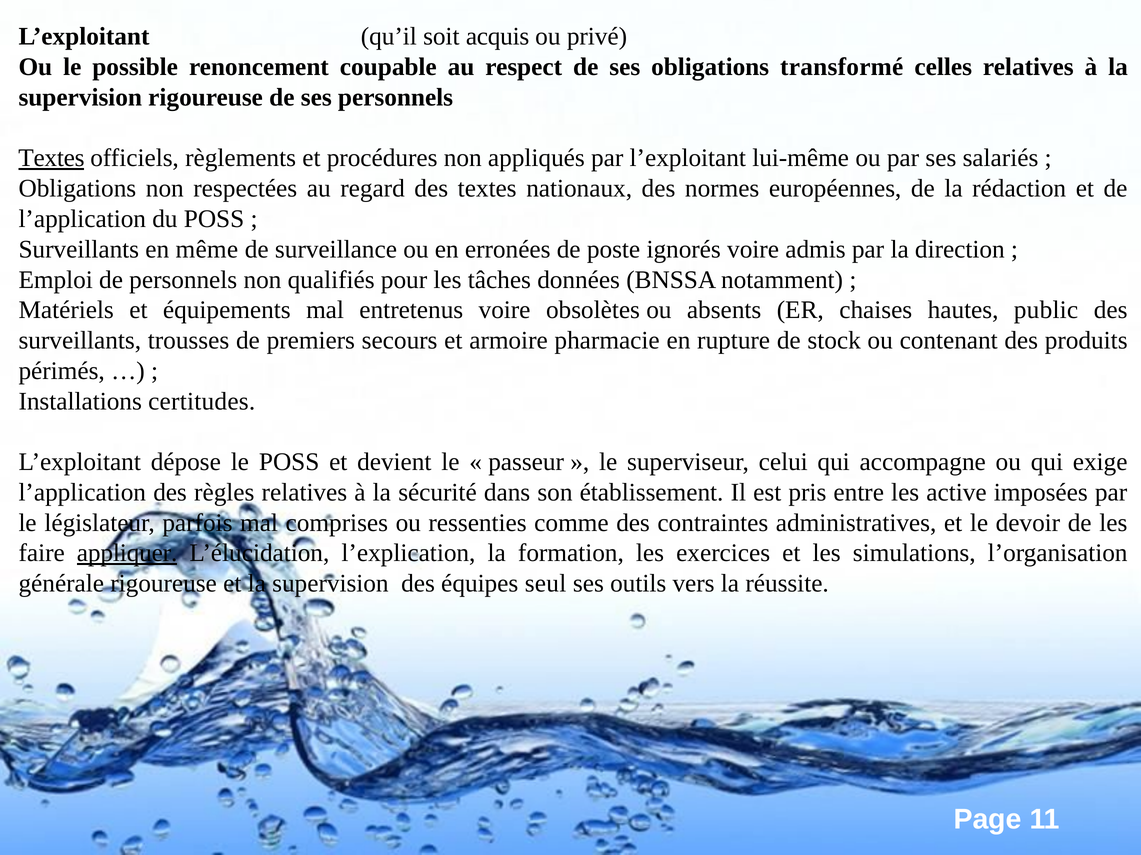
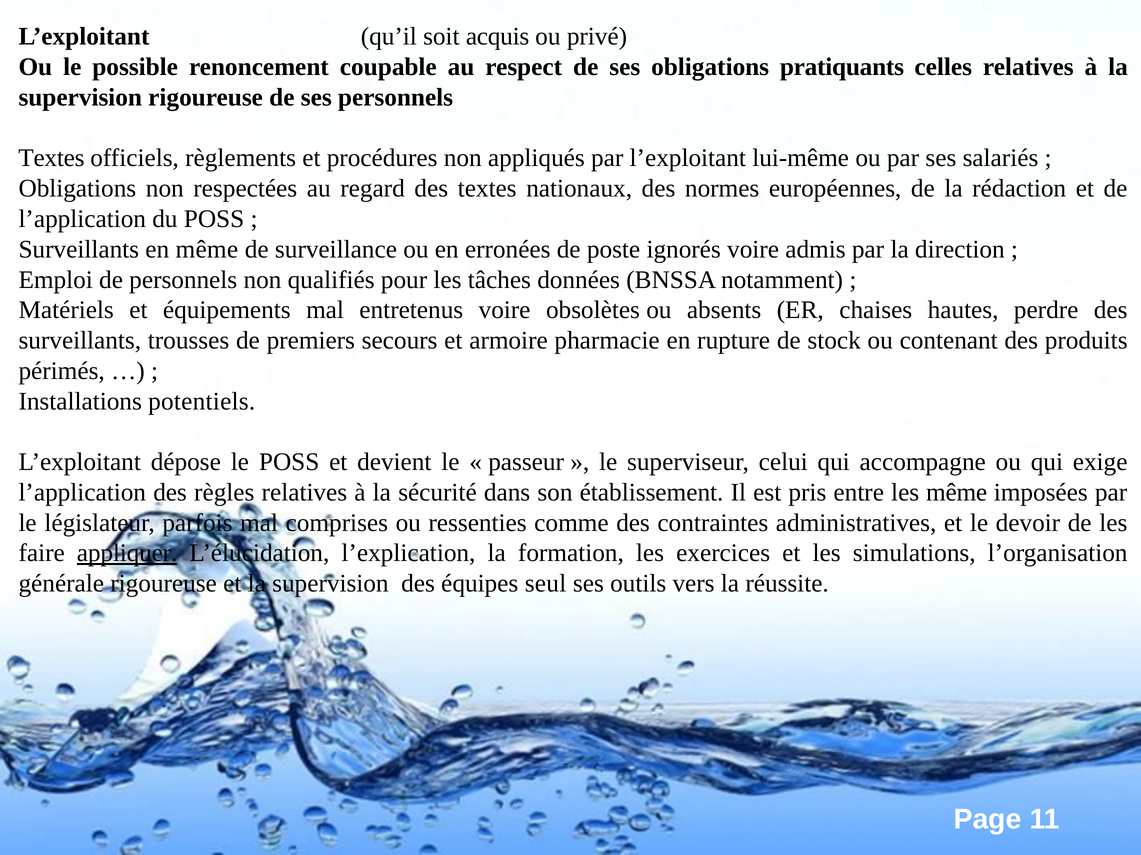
transformé: transformé -> pratiquants
Textes at (51, 158) underline: present -> none
public: public -> perdre
certitudes: certitudes -> potentiels
les active: active -> même
